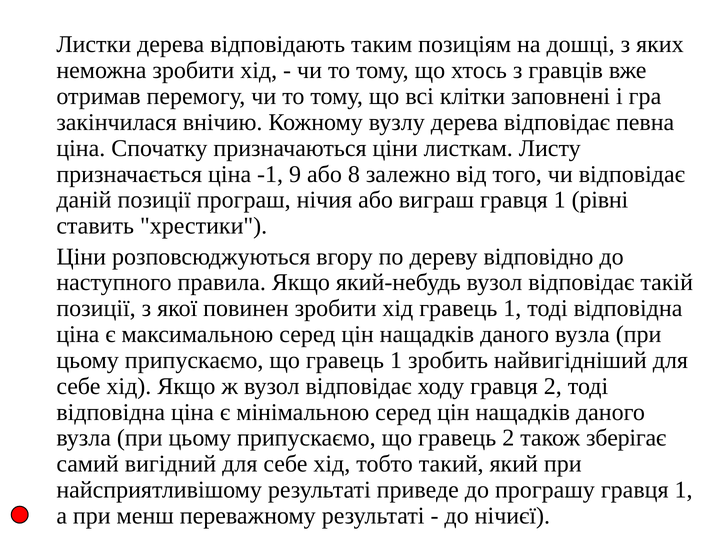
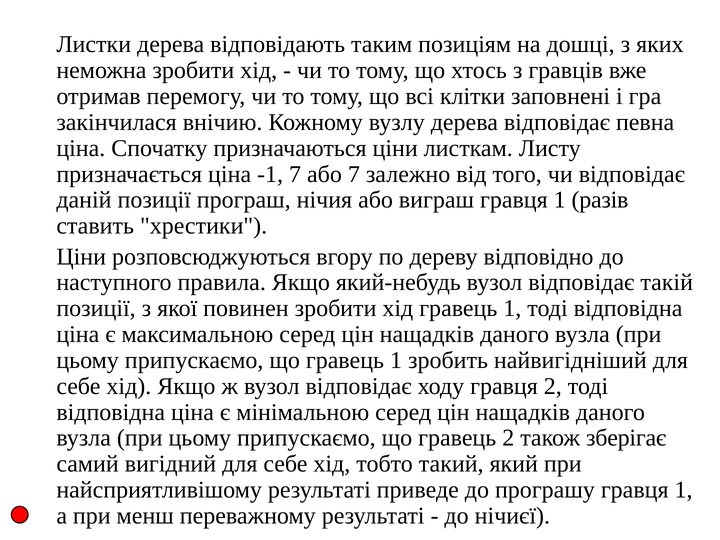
-1 9: 9 -> 7
або 8: 8 -> 7
рівні: рівні -> разів
